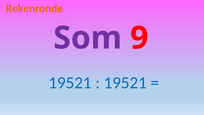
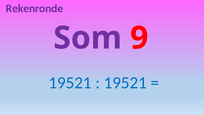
Rekenronde colour: orange -> purple
